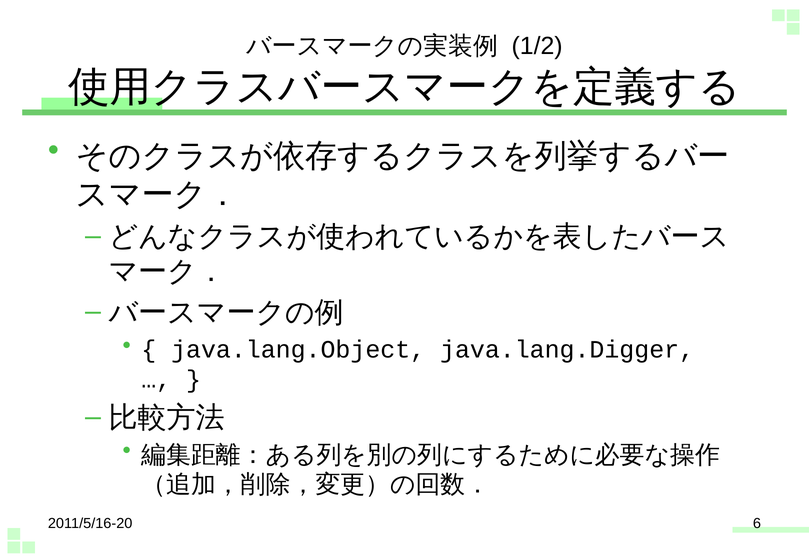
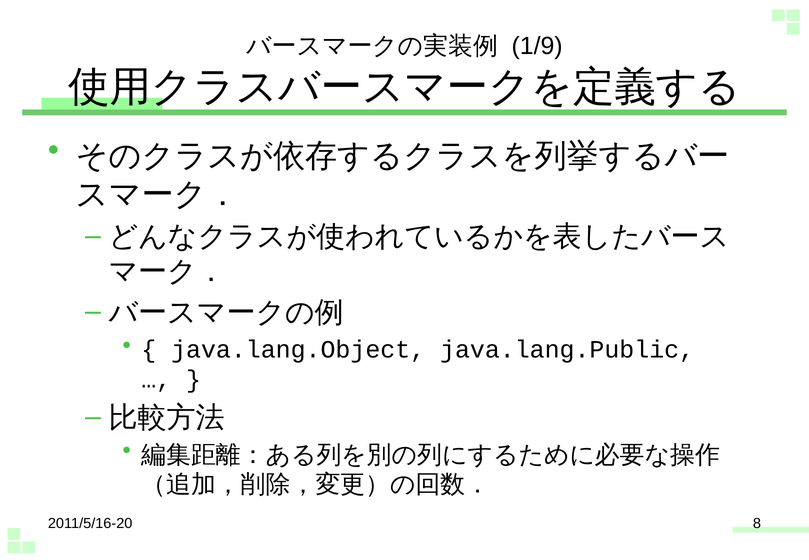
1/2: 1/2 -> 1/9
java.lang.Digger: java.lang.Digger -> java.lang.Public
6: 6 -> 8
